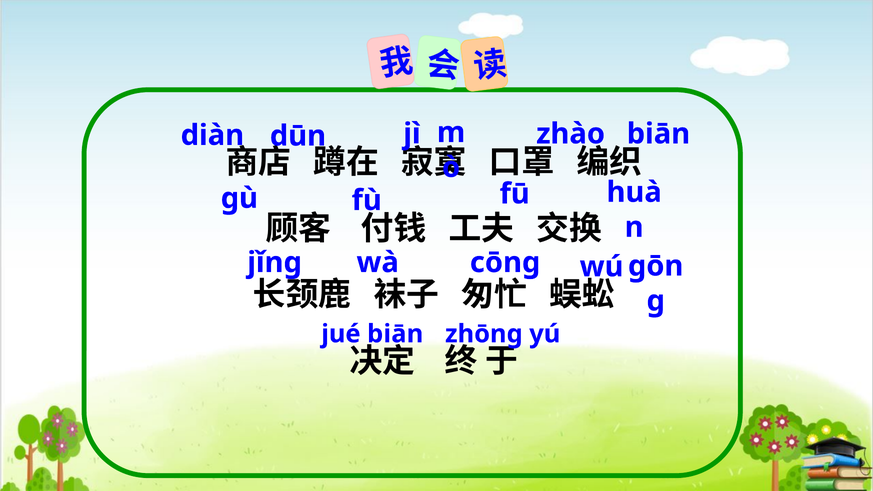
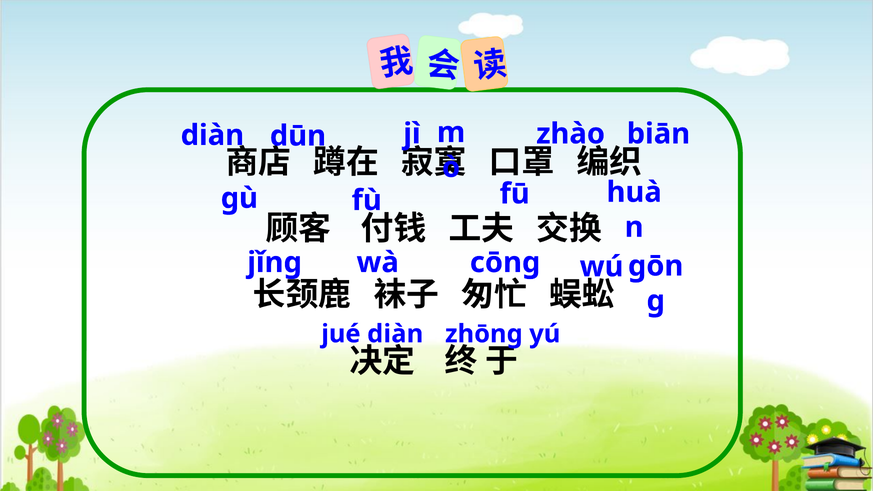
jué biān: biān -> diàn
